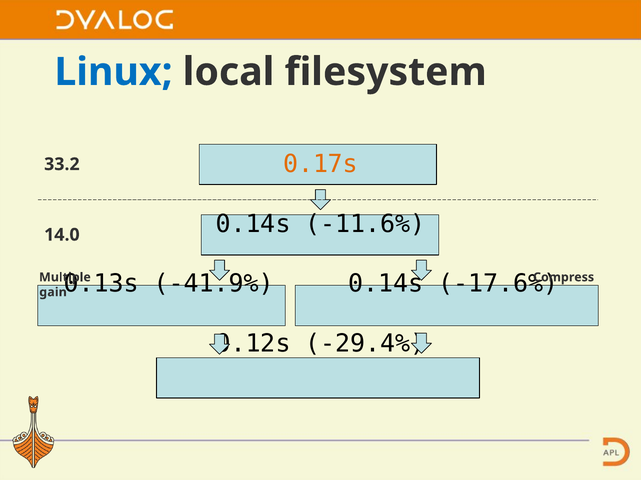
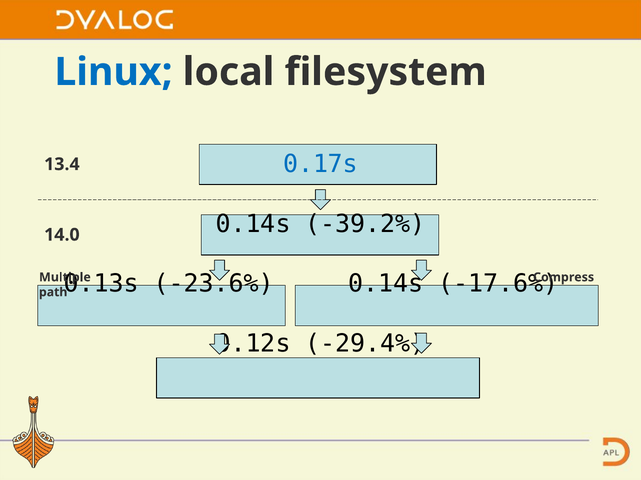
0.17s colour: orange -> blue
33.2: 33.2 -> 13.4
-11.6%: -11.6% -> -39.2%
-41.9%: -41.9% -> -23.6%
gain: gain -> path
